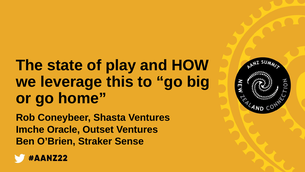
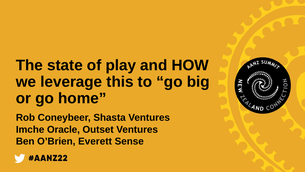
Straker: Straker -> Everett
